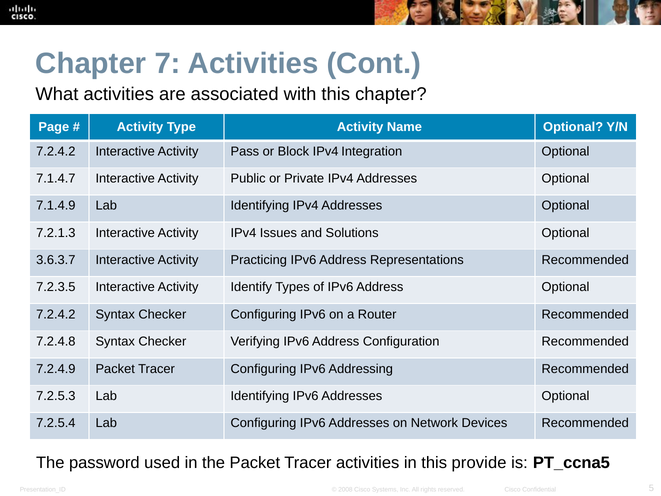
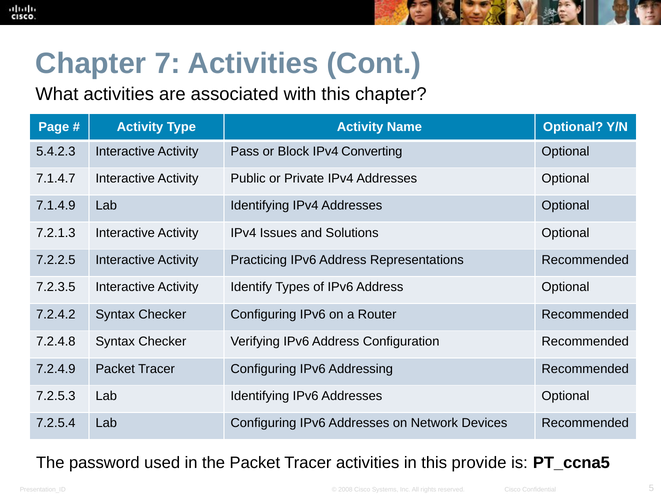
7.2.4.2 at (56, 151): 7.2.4.2 -> 5.4.2.3
Integration: Integration -> Converting
3.6.3.7: 3.6.3.7 -> 7.2.2.5
